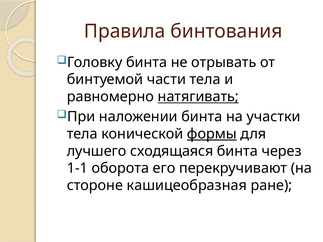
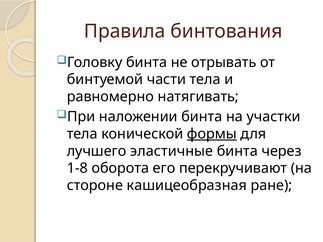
натягивать underline: present -> none
сходящаяся: сходящаяся -> эластичные
1-1: 1-1 -> 1-8
